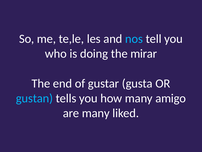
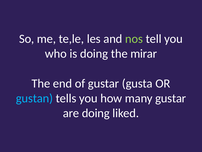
nos colour: light blue -> light green
many amigo: amigo -> gustar
are many: many -> doing
